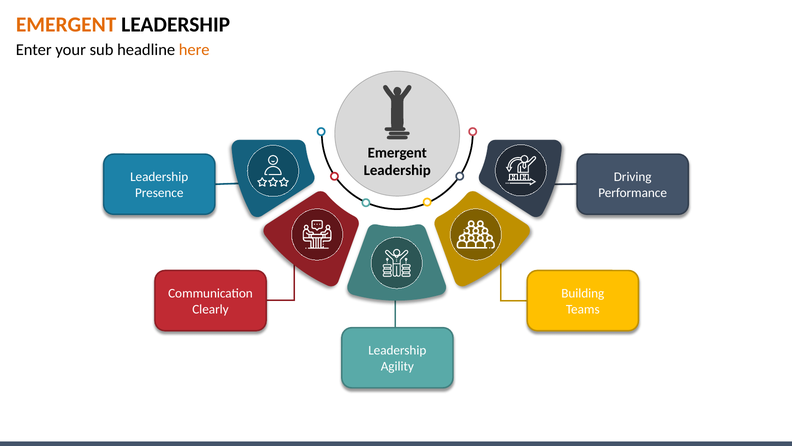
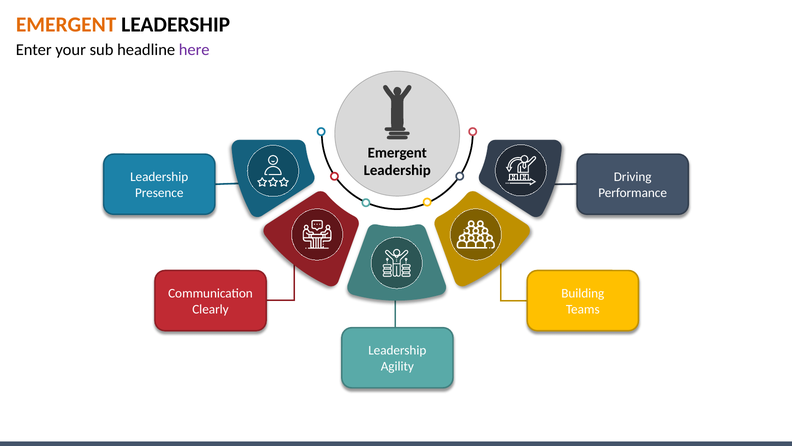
here colour: orange -> purple
